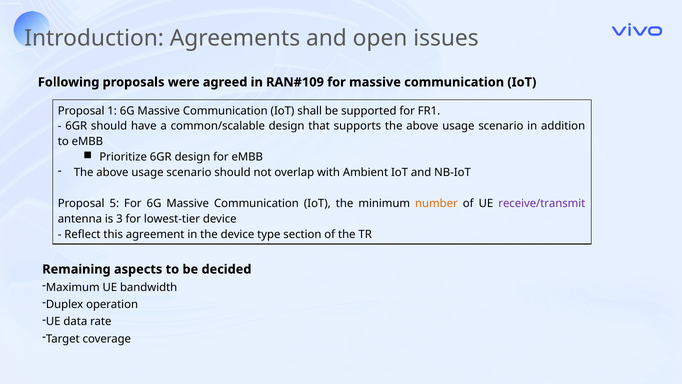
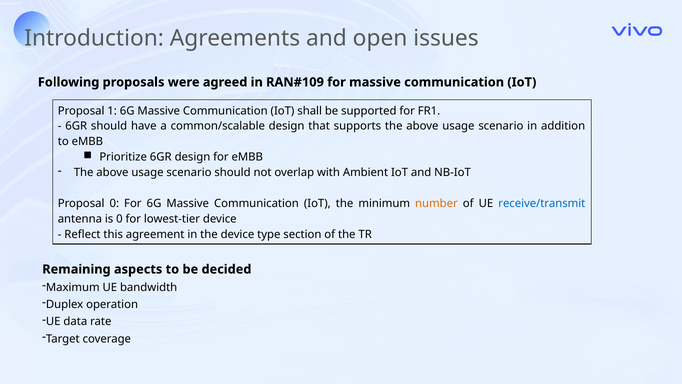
Proposal 5: 5 -> 0
receive/transmit colour: purple -> blue
is 3: 3 -> 0
